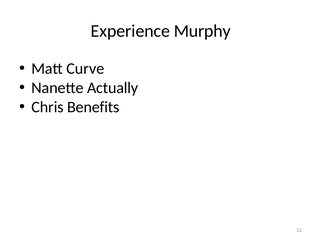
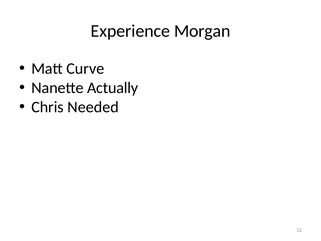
Murphy: Murphy -> Morgan
Benefits: Benefits -> Needed
